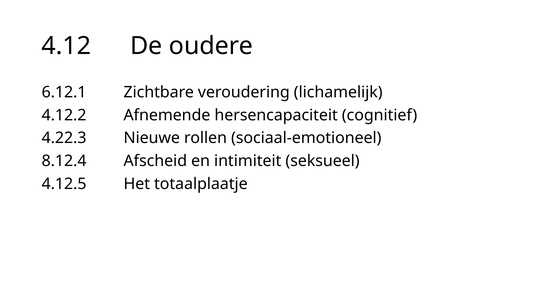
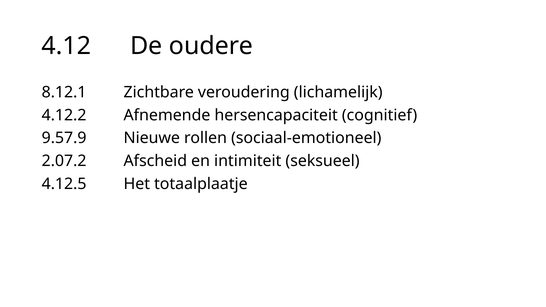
6.12.1: 6.12.1 -> 8.12.1
4.22.3: 4.22.3 -> 9.57.9
8.12.4: 8.12.4 -> 2.07.2
